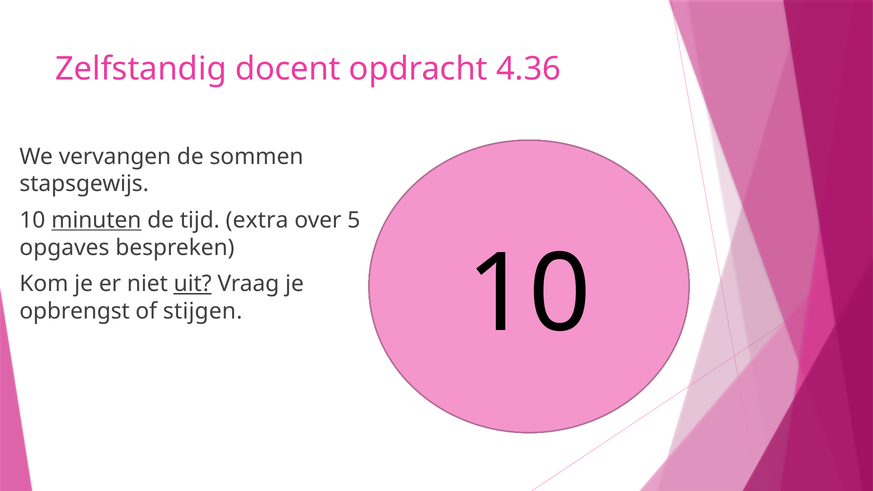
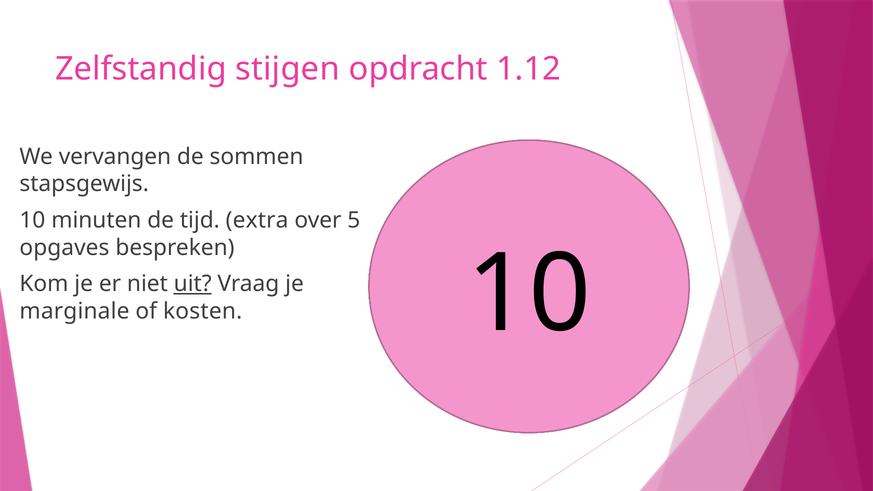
docent: docent -> stijgen
4.36: 4.36 -> 1.12
minuten underline: present -> none
opbrengst: opbrengst -> marginale
stijgen: stijgen -> kosten
